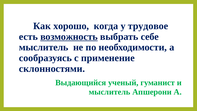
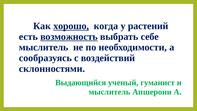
хорошо underline: none -> present
трудовое: трудовое -> растений
применение: применение -> воздействий
